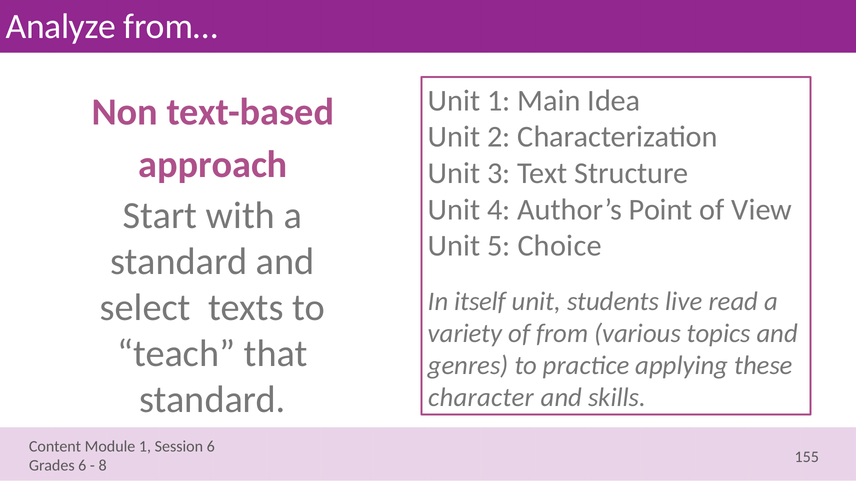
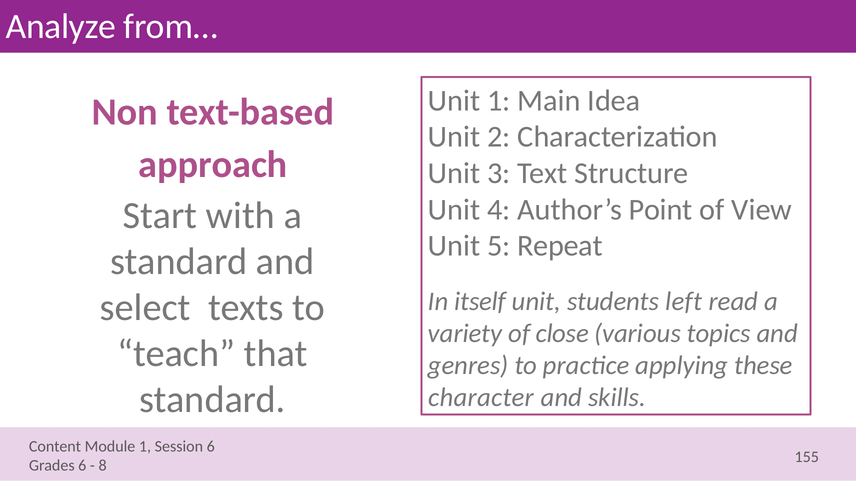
Choice: Choice -> Repeat
live: live -> left
from: from -> close
